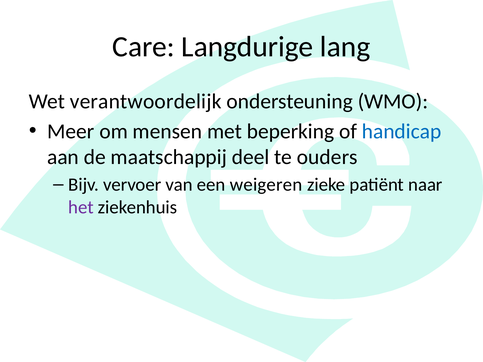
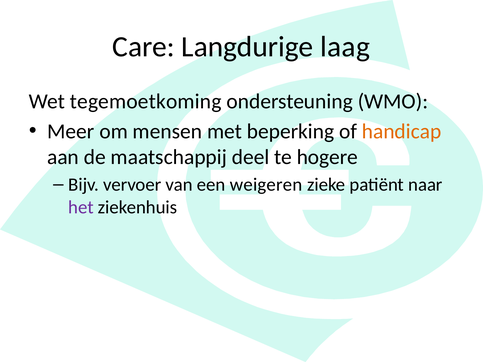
lang: lang -> laag
verantwoordelijk: verantwoordelijk -> tegemoetkoming
handicap colour: blue -> orange
ouders: ouders -> hogere
